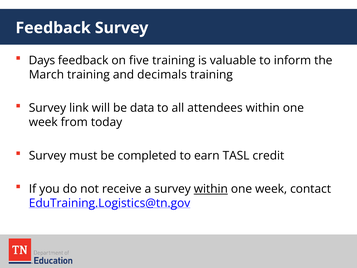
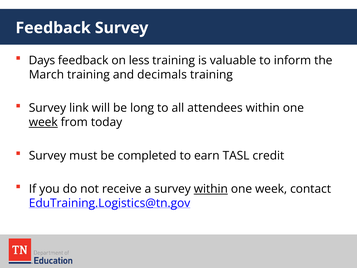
five: five -> less
data: data -> long
week at (43, 122) underline: none -> present
